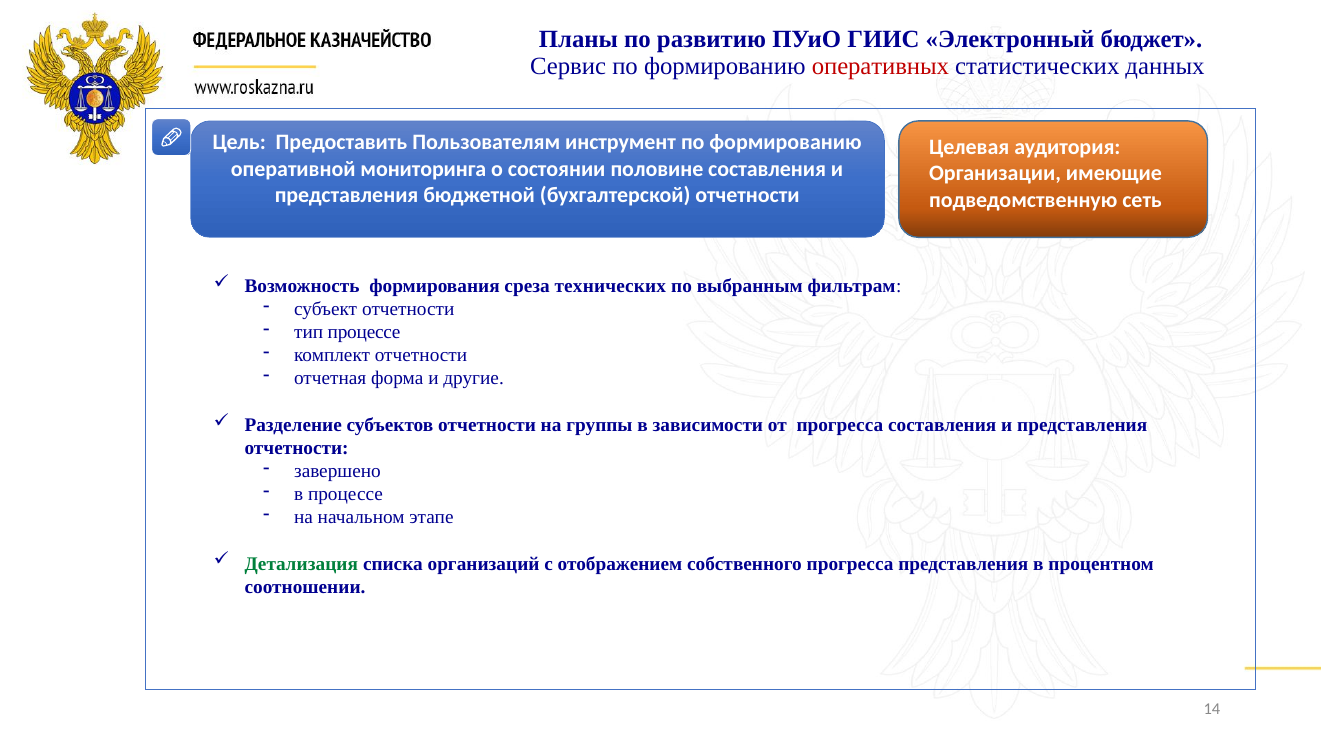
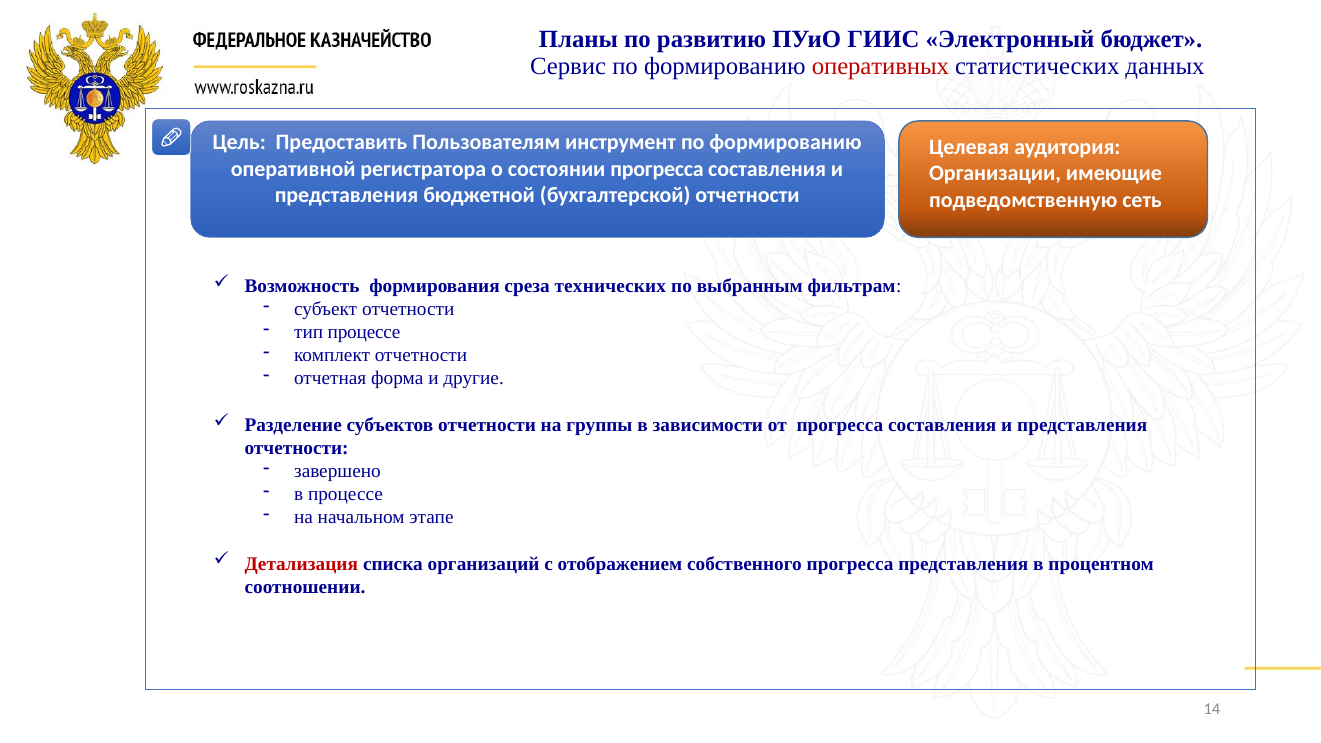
мониторинга: мониторинга -> регистратора
состоянии половине: половине -> прогресса
Детализация colour: green -> red
